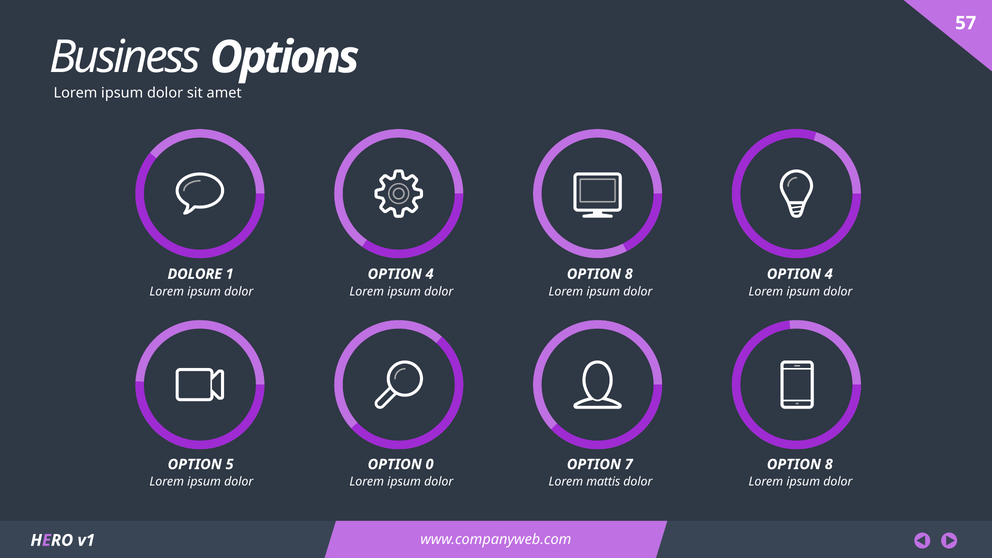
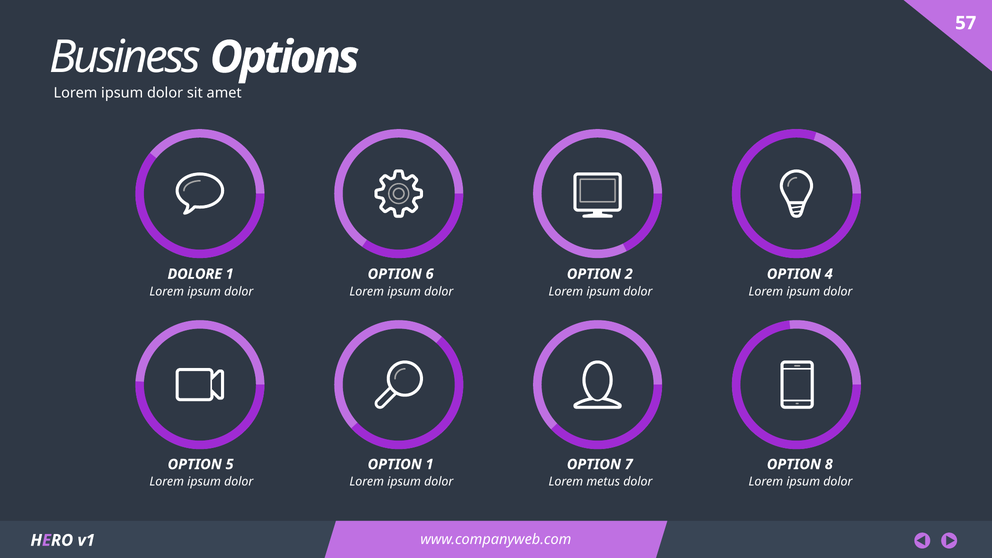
4 at (430, 274): 4 -> 6
8 at (629, 274): 8 -> 2
OPTION 0: 0 -> 1
mattis: mattis -> metus
